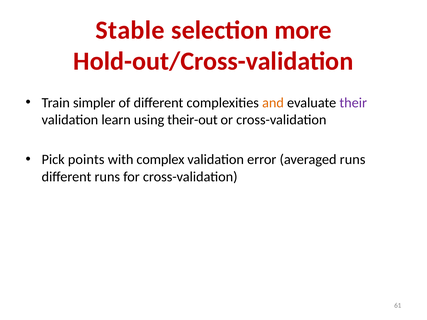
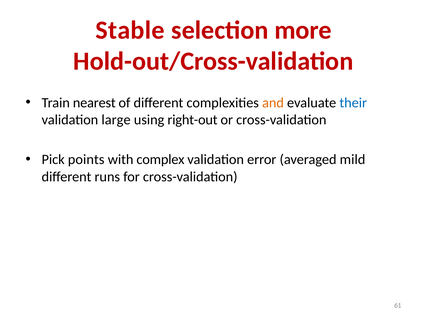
simpler: simpler -> nearest
their colour: purple -> blue
learn: learn -> large
their-out: their-out -> right-out
averaged runs: runs -> mild
